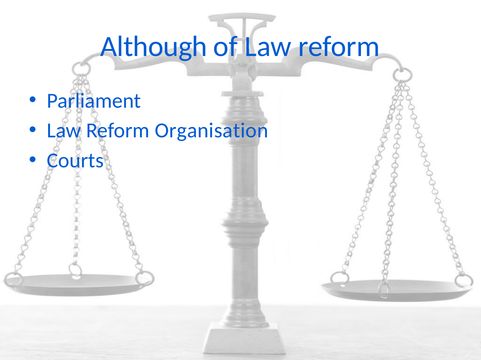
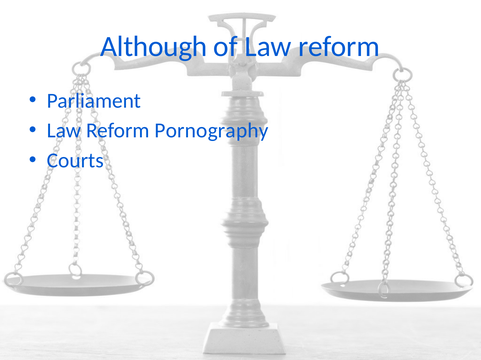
Organisation: Organisation -> Pornography
